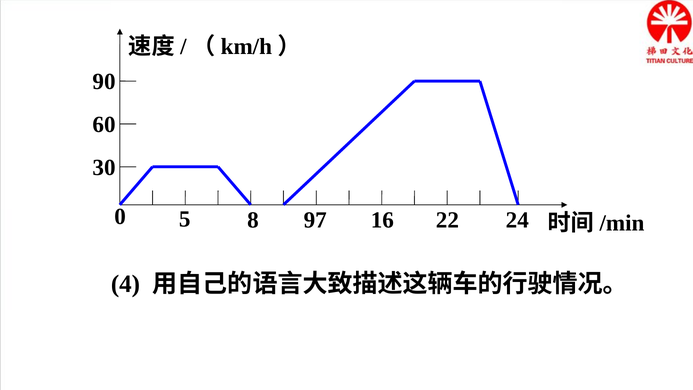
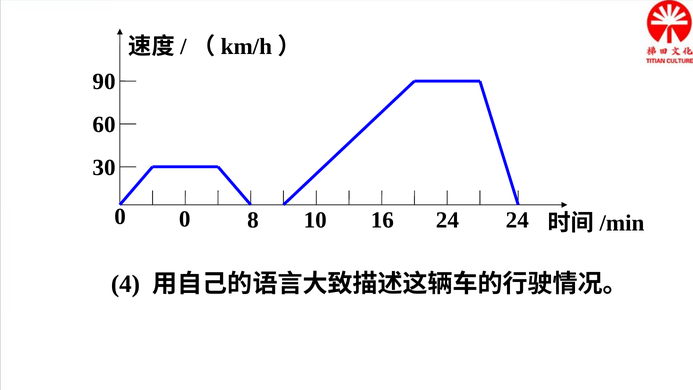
0 5: 5 -> 0
97: 97 -> 10
16 22: 22 -> 24
